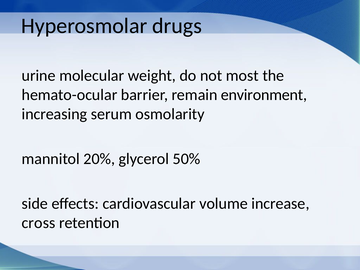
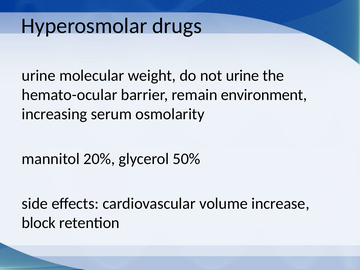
not most: most -> urine
cross: cross -> block
